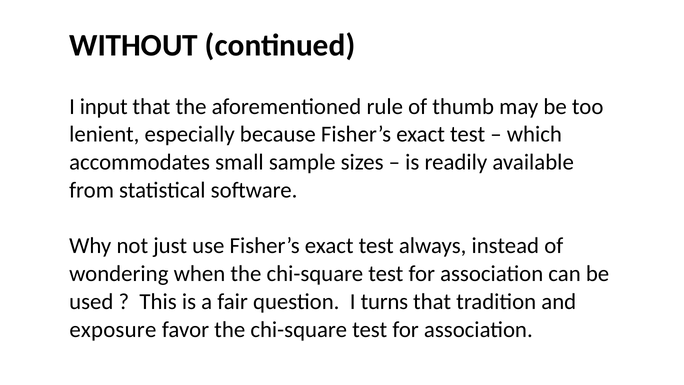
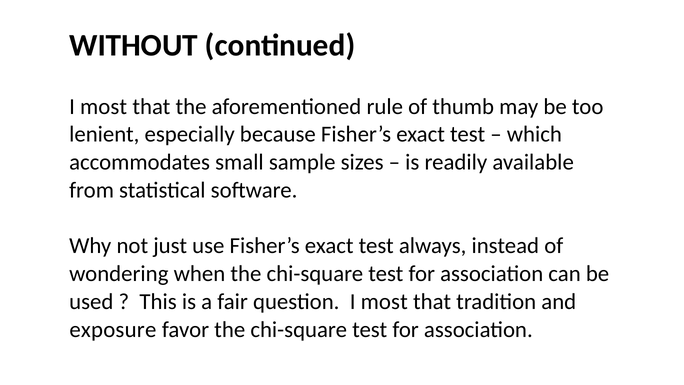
input at (104, 106): input -> most
question I turns: turns -> most
